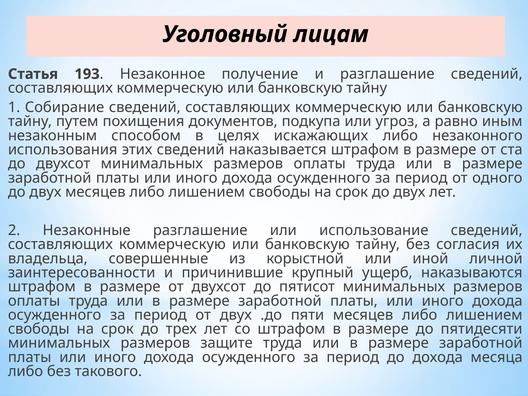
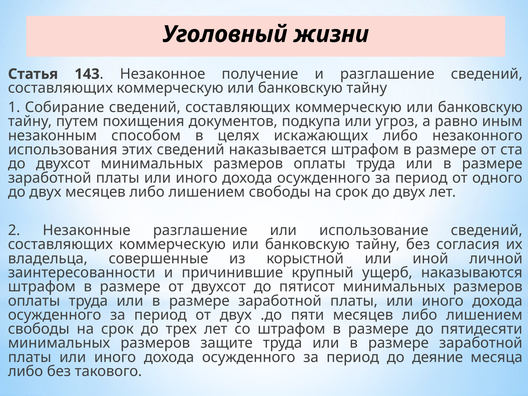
лицам: лицам -> жизни
193: 193 -> 143
до дохода: дохода -> деяние
